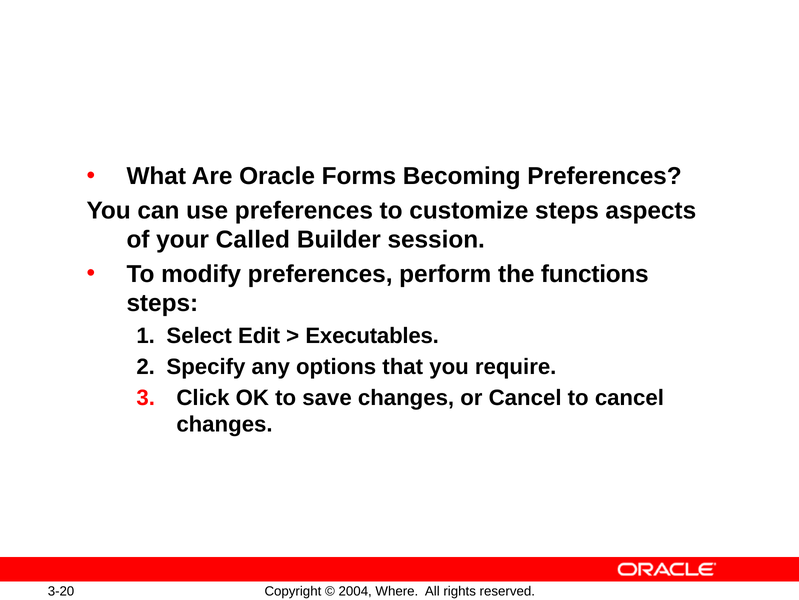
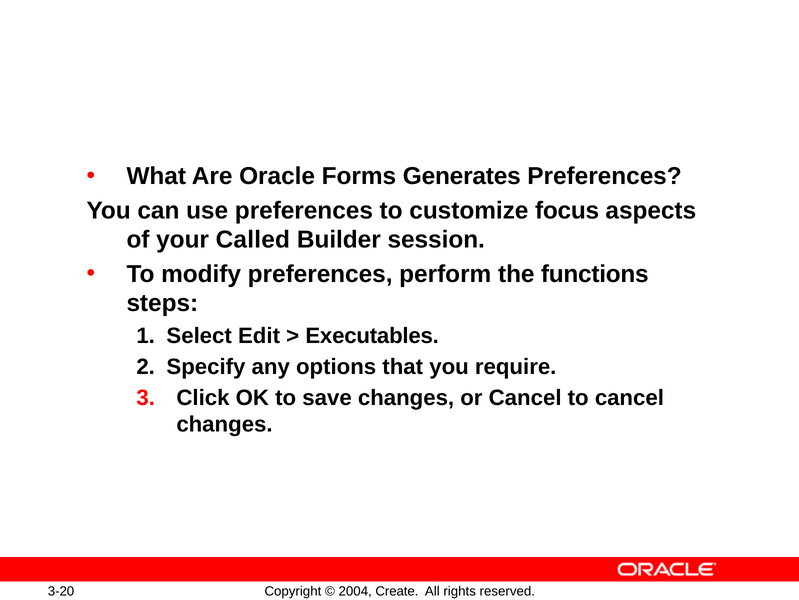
Becoming: Becoming -> Generates
customize steps: steps -> focus
Where: Where -> Create
